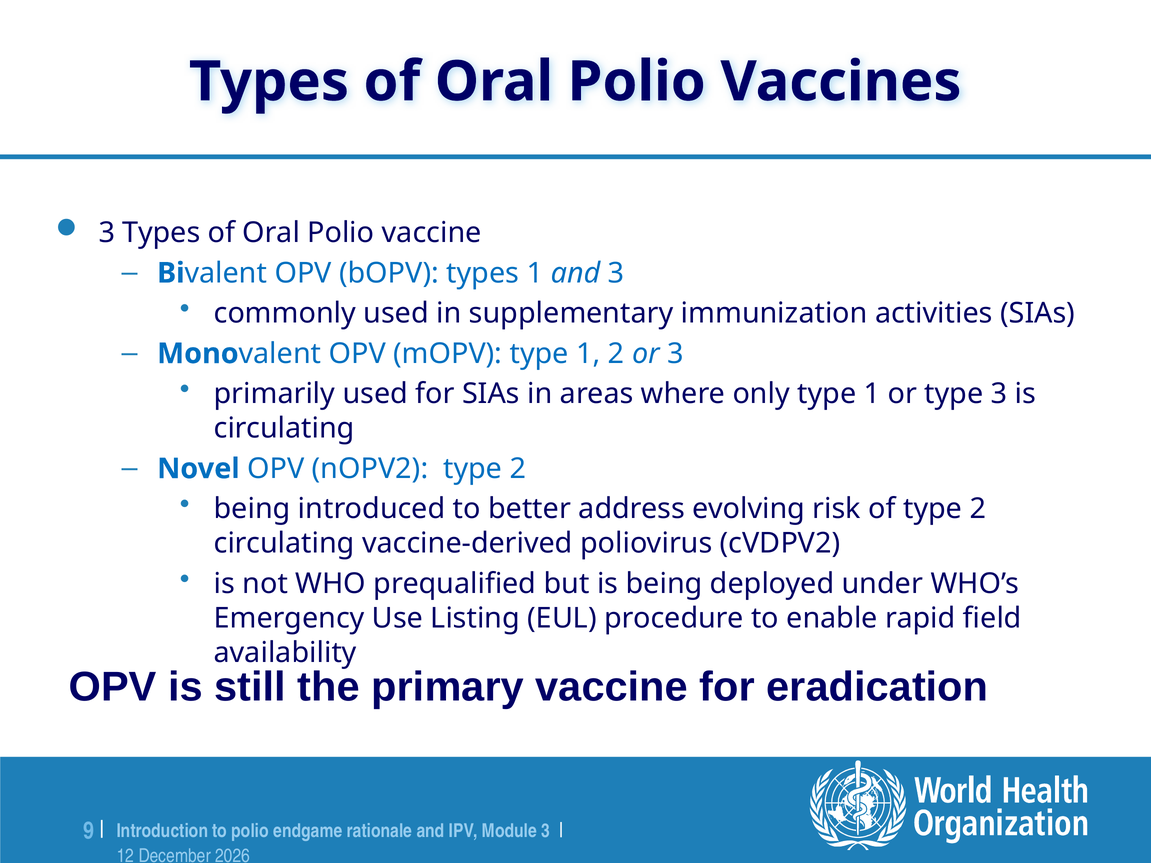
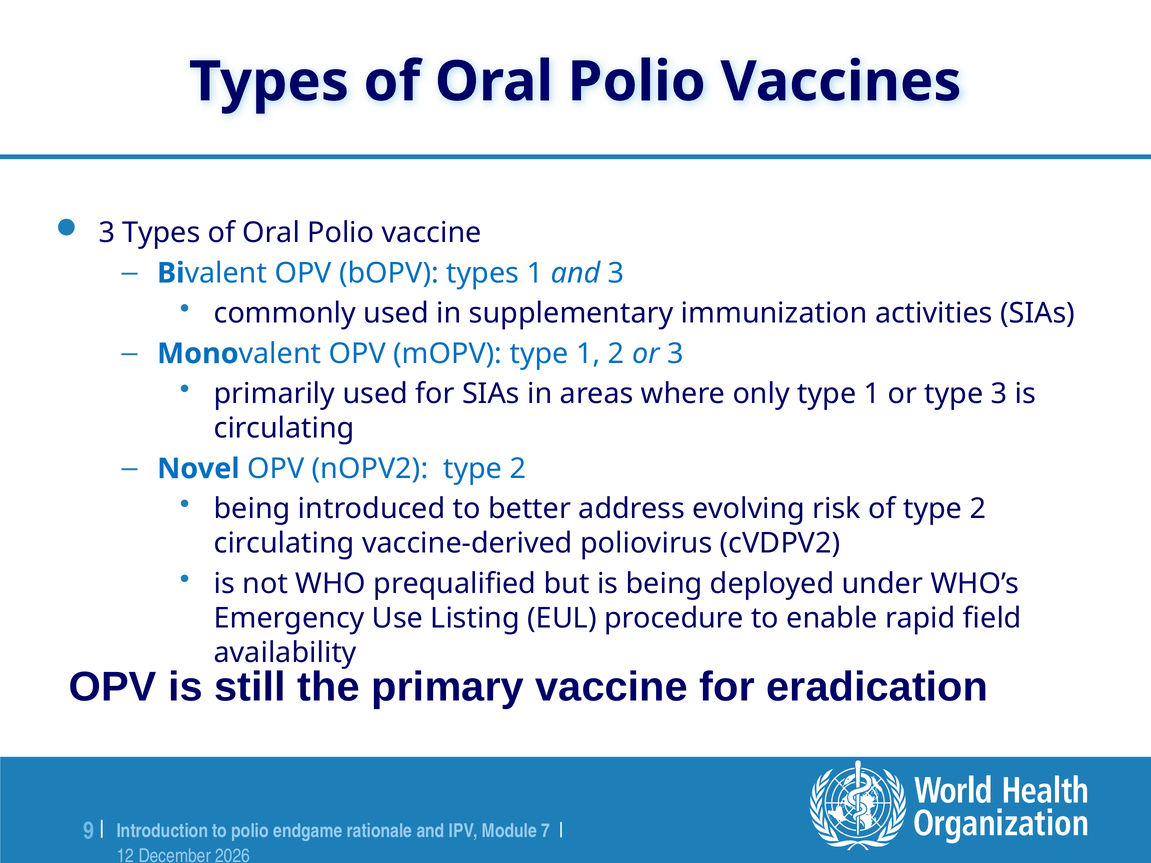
3 at (546, 831): 3 -> 7
